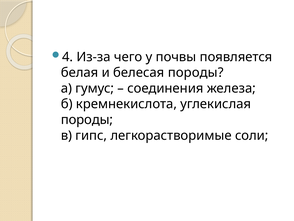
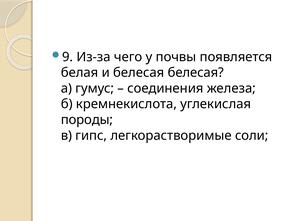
4: 4 -> 9
белесая породы: породы -> белесая
